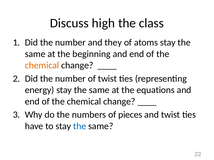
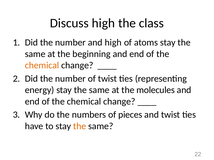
and they: they -> high
equations: equations -> molecules
the at (80, 126) colour: blue -> orange
